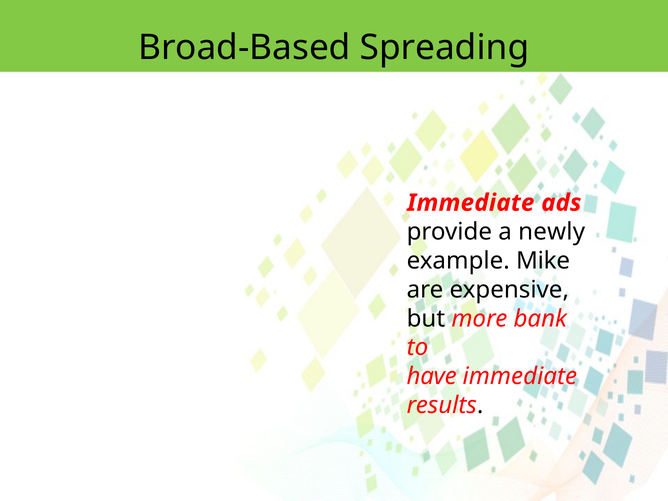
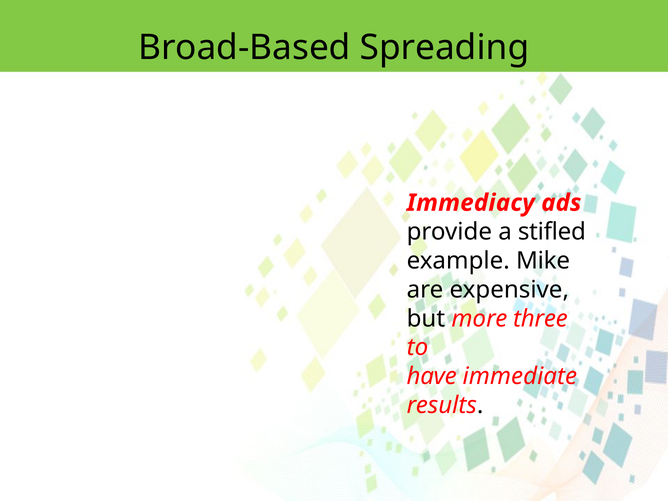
Immediate at (471, 203): Immediate -> Immediacy
newly: newly -> stifled
bank: bank -> three
